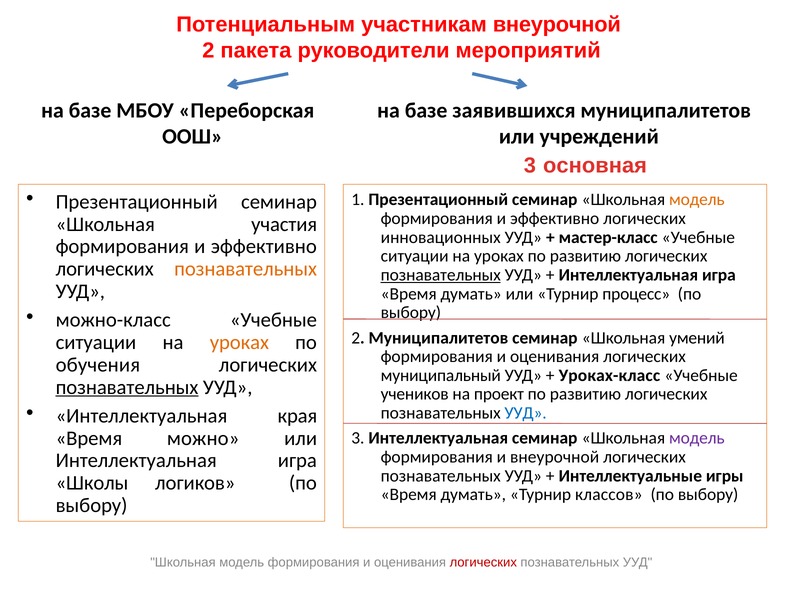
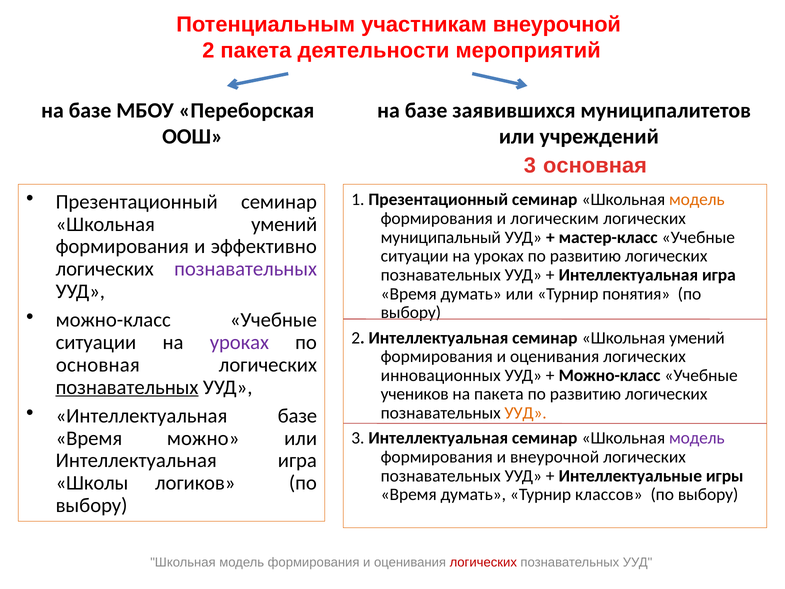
руководители: руководители -> деятельности
эффективно at (555, 218): эффективно -> логическим
участия at (284, 224): участия -> умений
инновационных: инновационных -> муниципальный
познавательных at (246, 269) colour: orange -> purple
познавательных at (441, 275) underline: present -> none
процесс: процесс -> понятия
2 Муниципалитетов: Муниципалитетов -> Интеллектуальная
уроках at (239, 342) colour: orange -> purple
обучения at (98, 365): обучения -> основная
муниципальный: муниципальный -> инновационных
Уроках-класс at (609, 375): Уроках-класс -> Можно-класс
на проект: проект -> пакета
Интеллектуальная края: края -> базе
УУД at (526, 413) colour: blue -> orange
